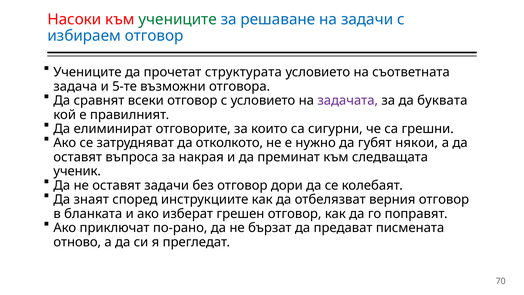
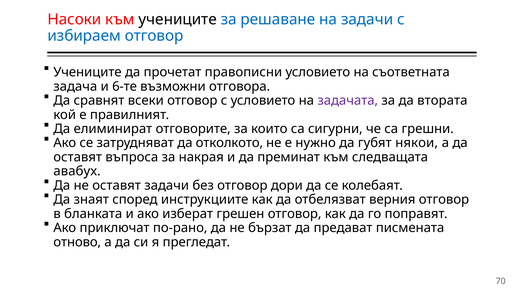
учениците at (178, 19) colour: green -> black
структурата: структурата -> правописни
5-те: 5-те -> 6-те
буквата: буквата -> втората
ученик: ученик -> авабух
